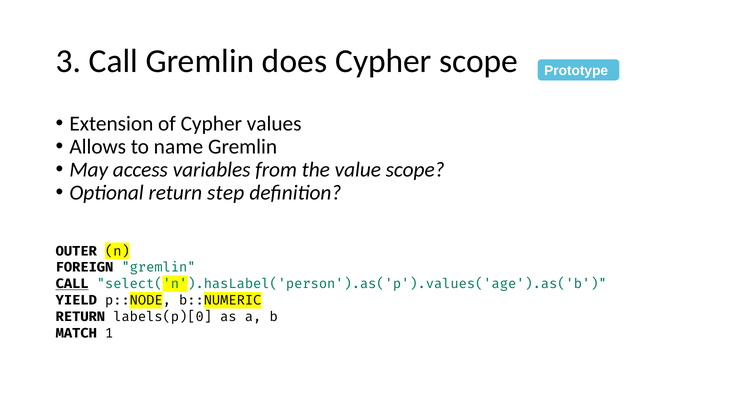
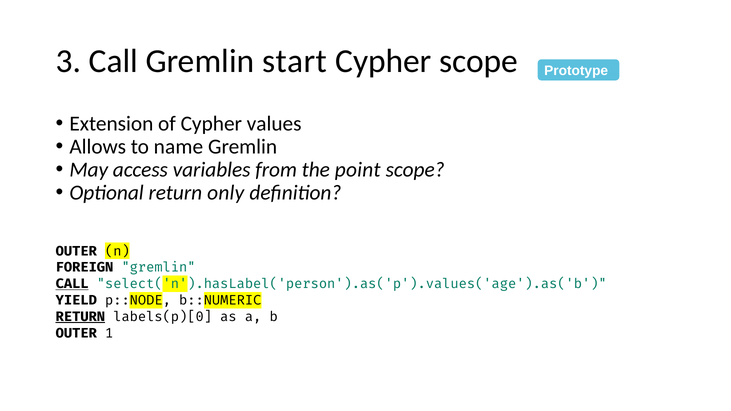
does: does -> start
value: value -> point
step: step -> only
RETURN at (80, 317) underline: none -> present
MATCH at (76, 333): MATCH -> OUTER
